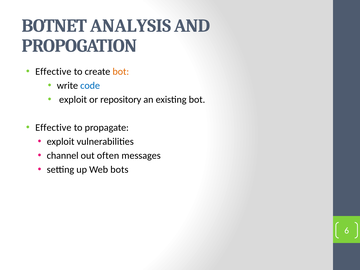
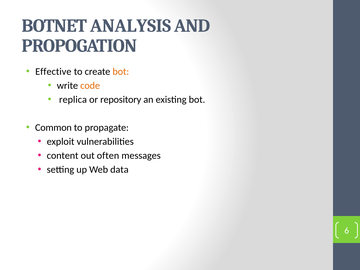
code colour: blue -> orange
exploit at (73, 100): exploit -> replica
Effective at (53, 128): Effective -> Common
channel: channel -> content
bots: bots -> data
